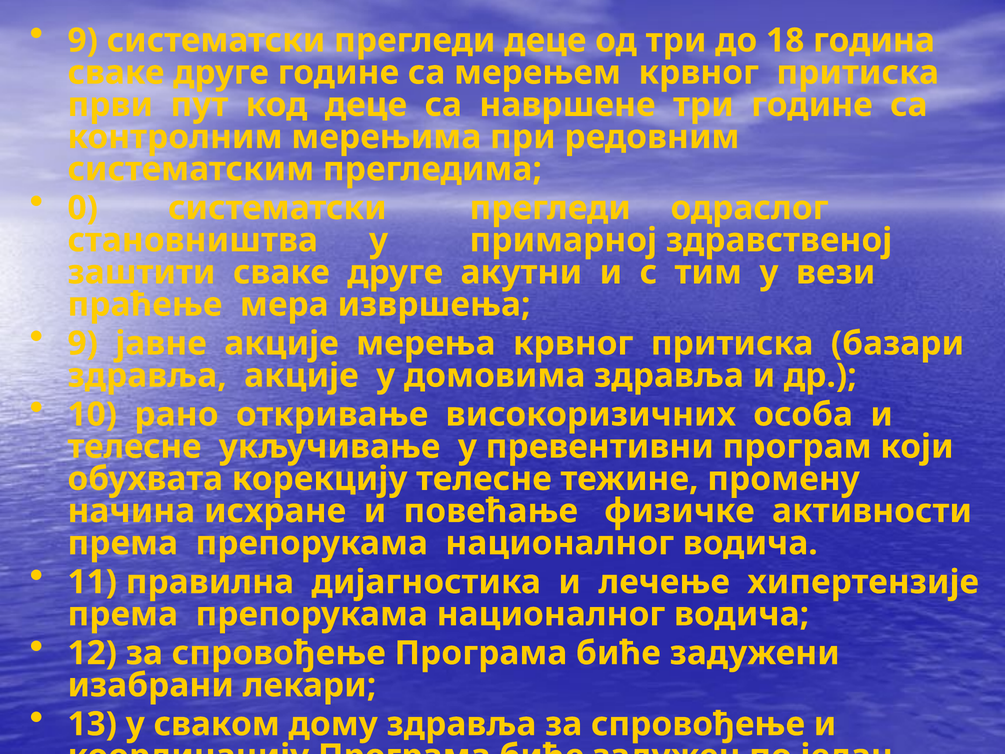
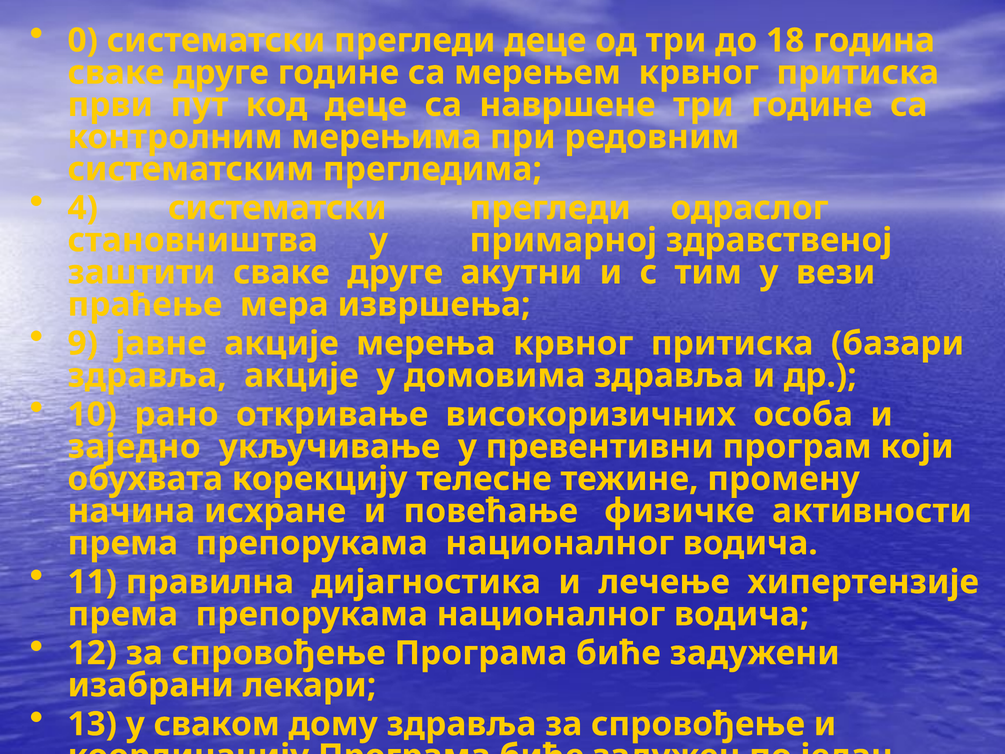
9 at (83, 40): 9 -> 0
0: 0 -> 4
телесне at (134, 447): телесне -> заједно
